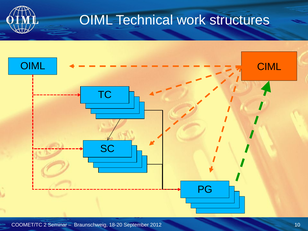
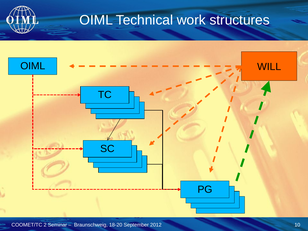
CIML at (269, 67): CIML -> WILL
